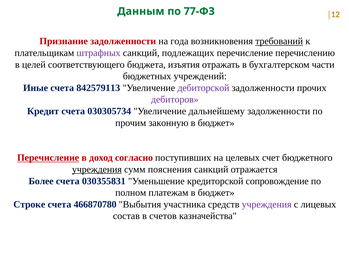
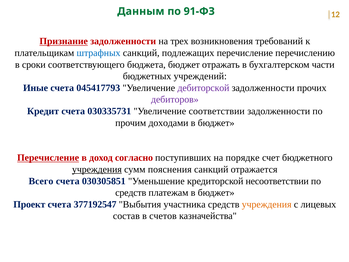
77-ФЗ: 77-ФЗ -> 91-ФЗ
Признание underline: none -> present
года: года -> трех
требований underline: present -> none
штрафных colour: purple -> blue
целей: целей -> сроки
бюджета изъятия: изъятия -> бюджет
842579113: 842579113 -> 045417793
030305734: 030305734 -> 030335731
дальнейшему: дальнейшему -> соответствии
законную: законную -> доходами
целевых: целевых -> порядке
Более: Более -> Всего
030355831: 030355831 -> 030305851
сопровождение: сопровождение -> несоответствии
полном at (131, 193): полном -> средств
Строке: Строке -> Проект
466870780: 466870780 -> 377192547
учреждения at (267, 204) colour: purple -> orange
